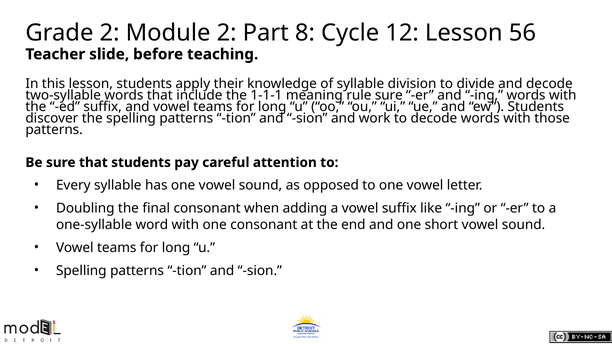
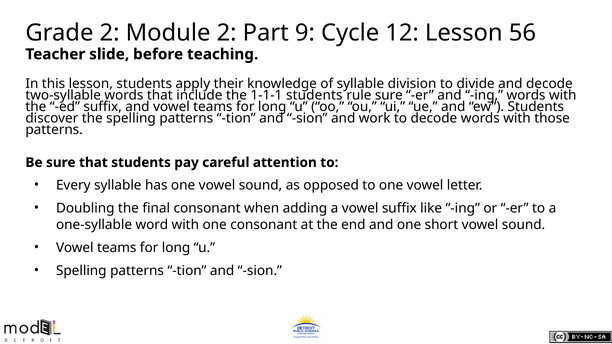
8: 8 -> 9
1-1-1 meaning: meaning -> students
